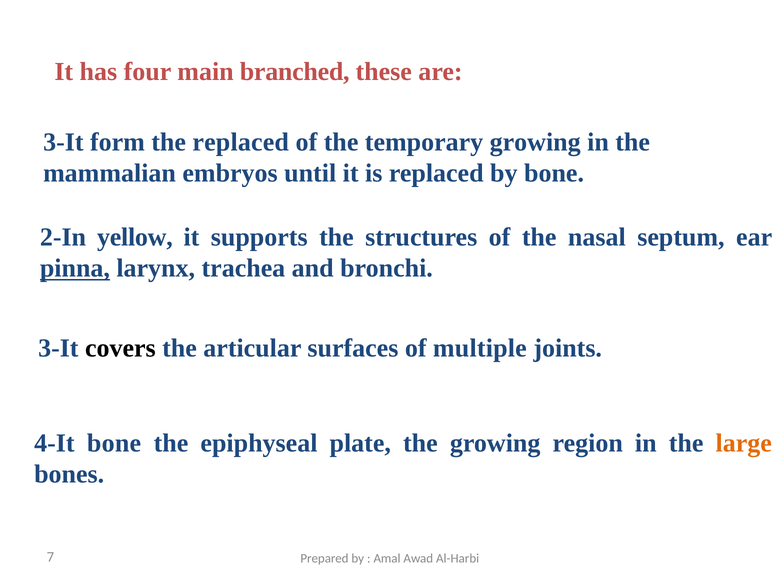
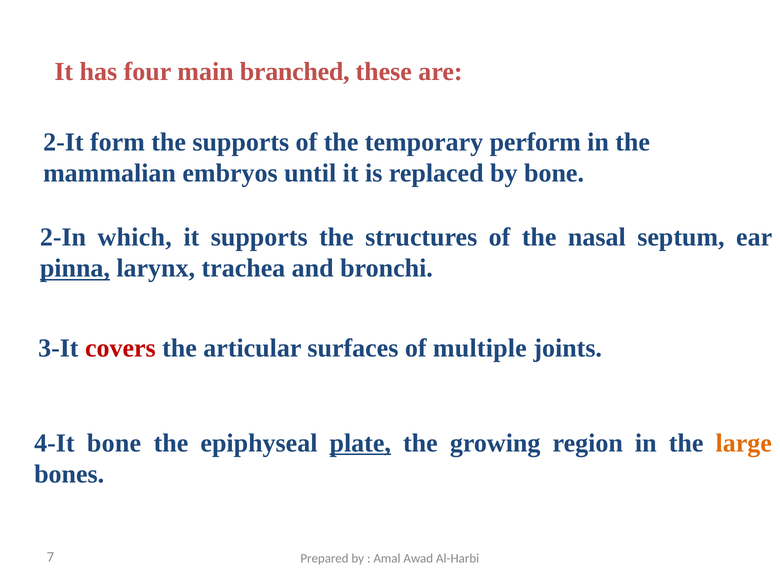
3-It at (63, 142): 3-It -> 2-It
the replaced: replaced -> supports
temporary growing: growing -> perform
yellow: yellow -> which
covers colour: black -> red
plate underline: none -> present
